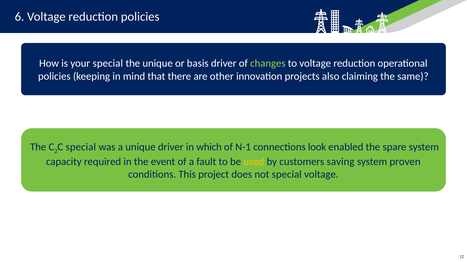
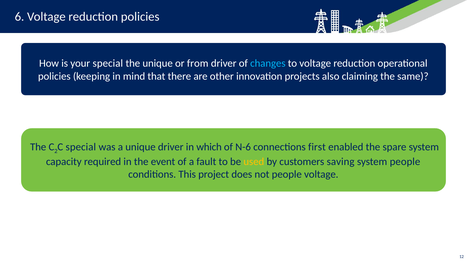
basis: basis -> from
changes colour: light green -> light blue
N-1: N-1 -> N-6
look: look -> first
system proven: proven -> people
not special: special -> people
